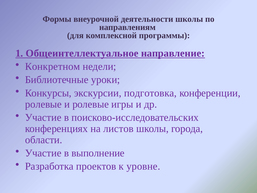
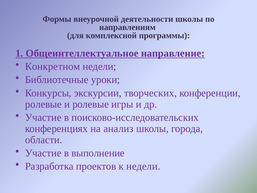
подготовка: подготовка -> творческих
листов: листов -> анализ
к уровне: уровне -> недели
